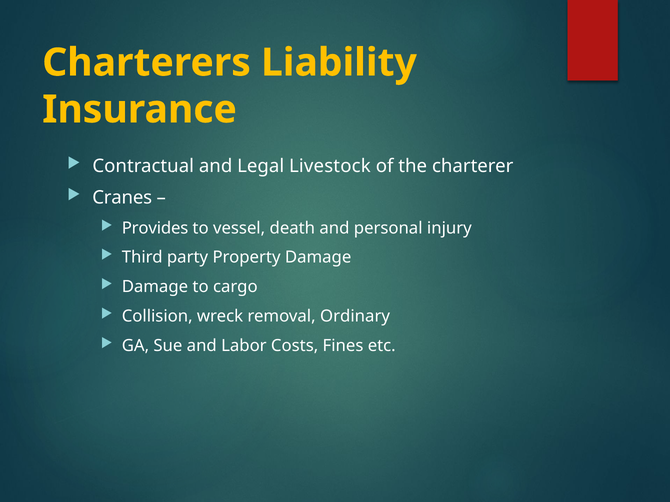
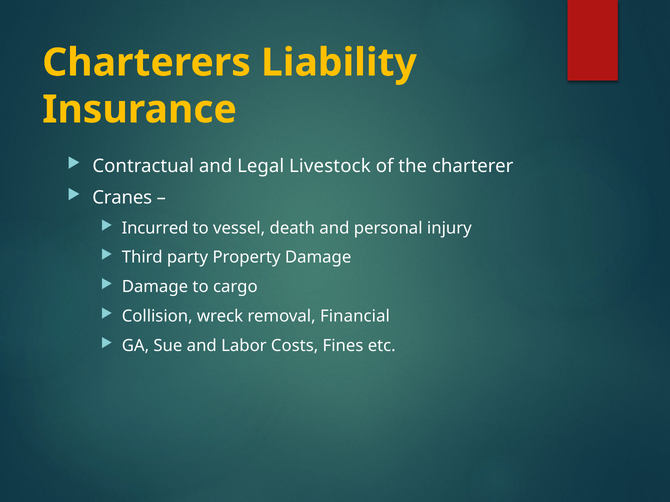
Provides: Provides -> Incurred
Ordinary: Ordinary -> Financial
